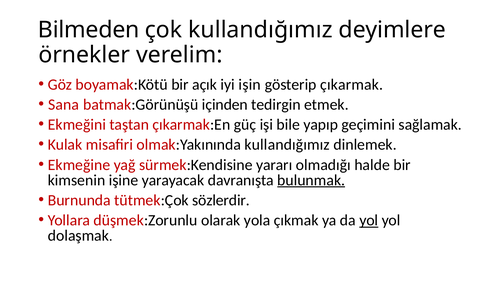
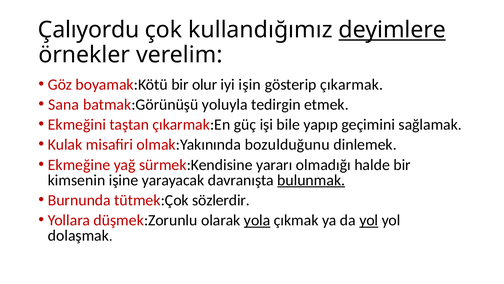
Bilmeden: Bilmeden -> Çalıyordu
deyimlere underline: none -> present
açık: açık -> olur
içinden: içinden -> yoluyla
olmak:Yakınında kullandığımız: kullandığımız -> bozulduğunu
yola underline: none -> present
